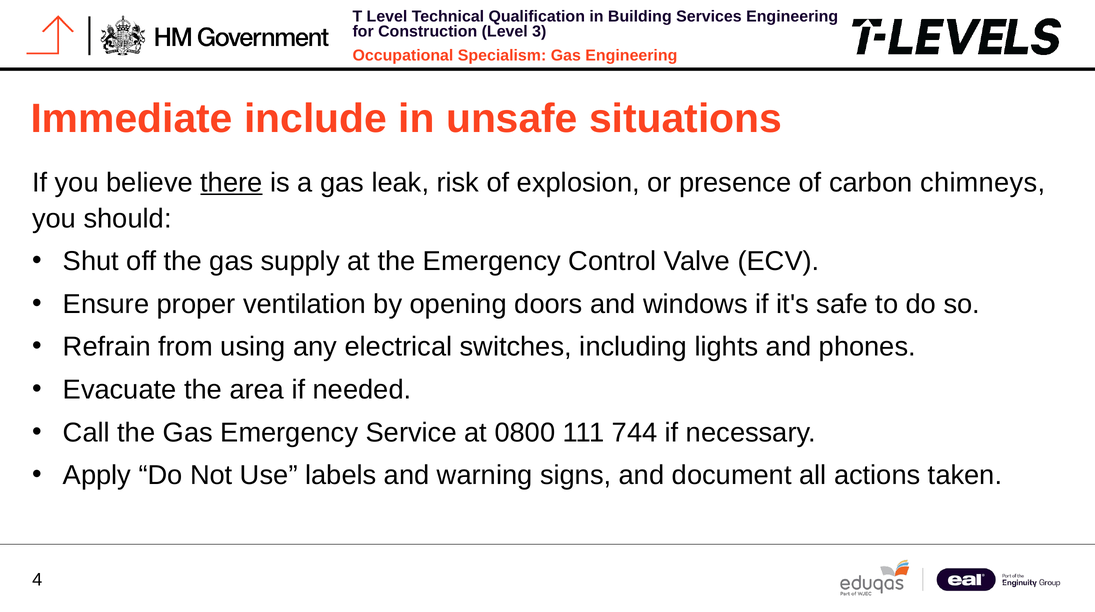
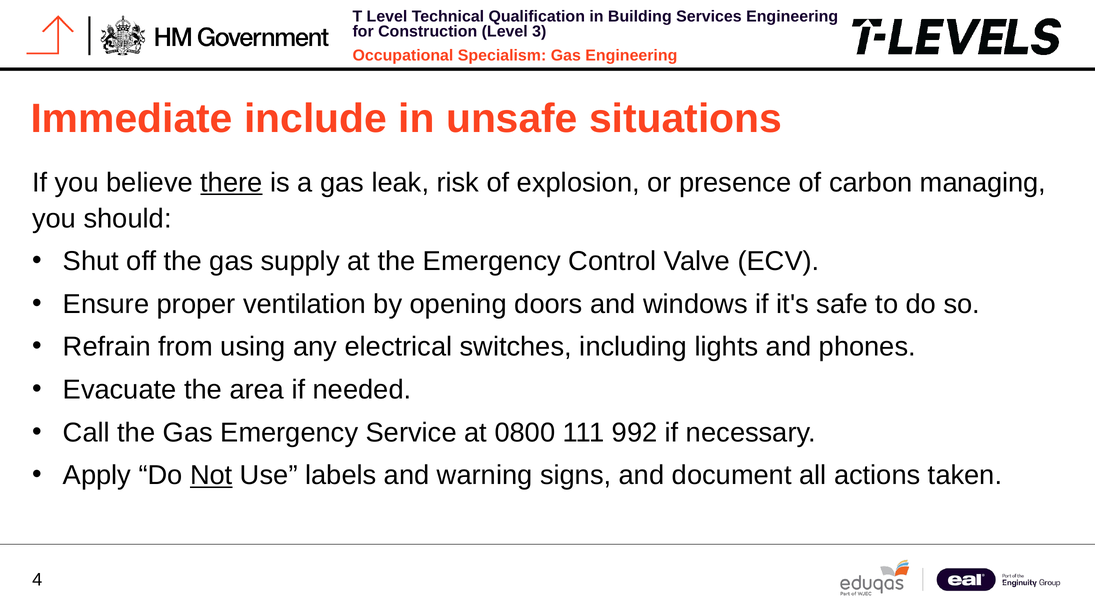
chimneys: chimneys -> managing
744: 744 -> 992
Not underline: none -> present
